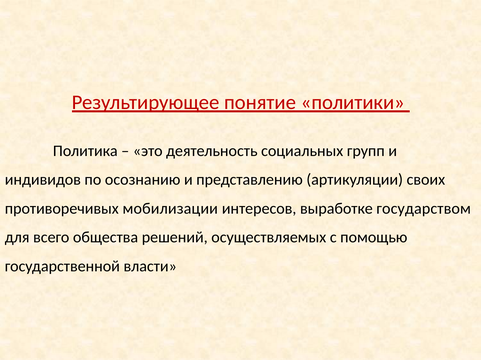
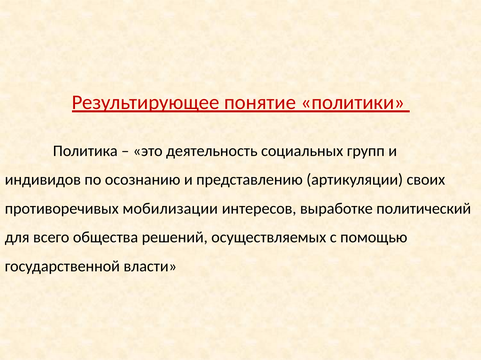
государством: государством -> политический
